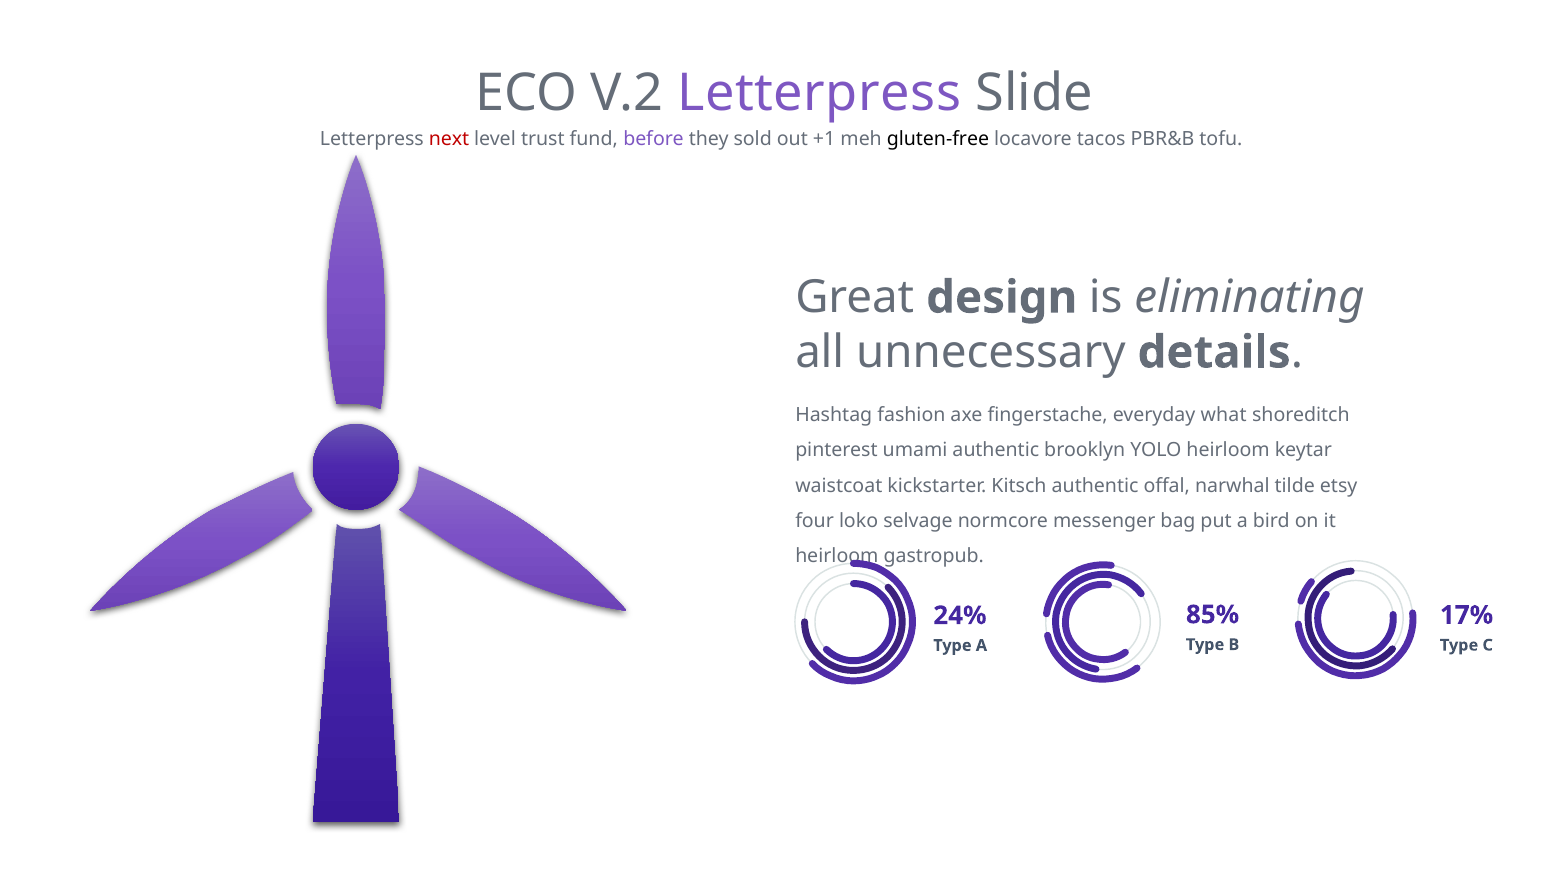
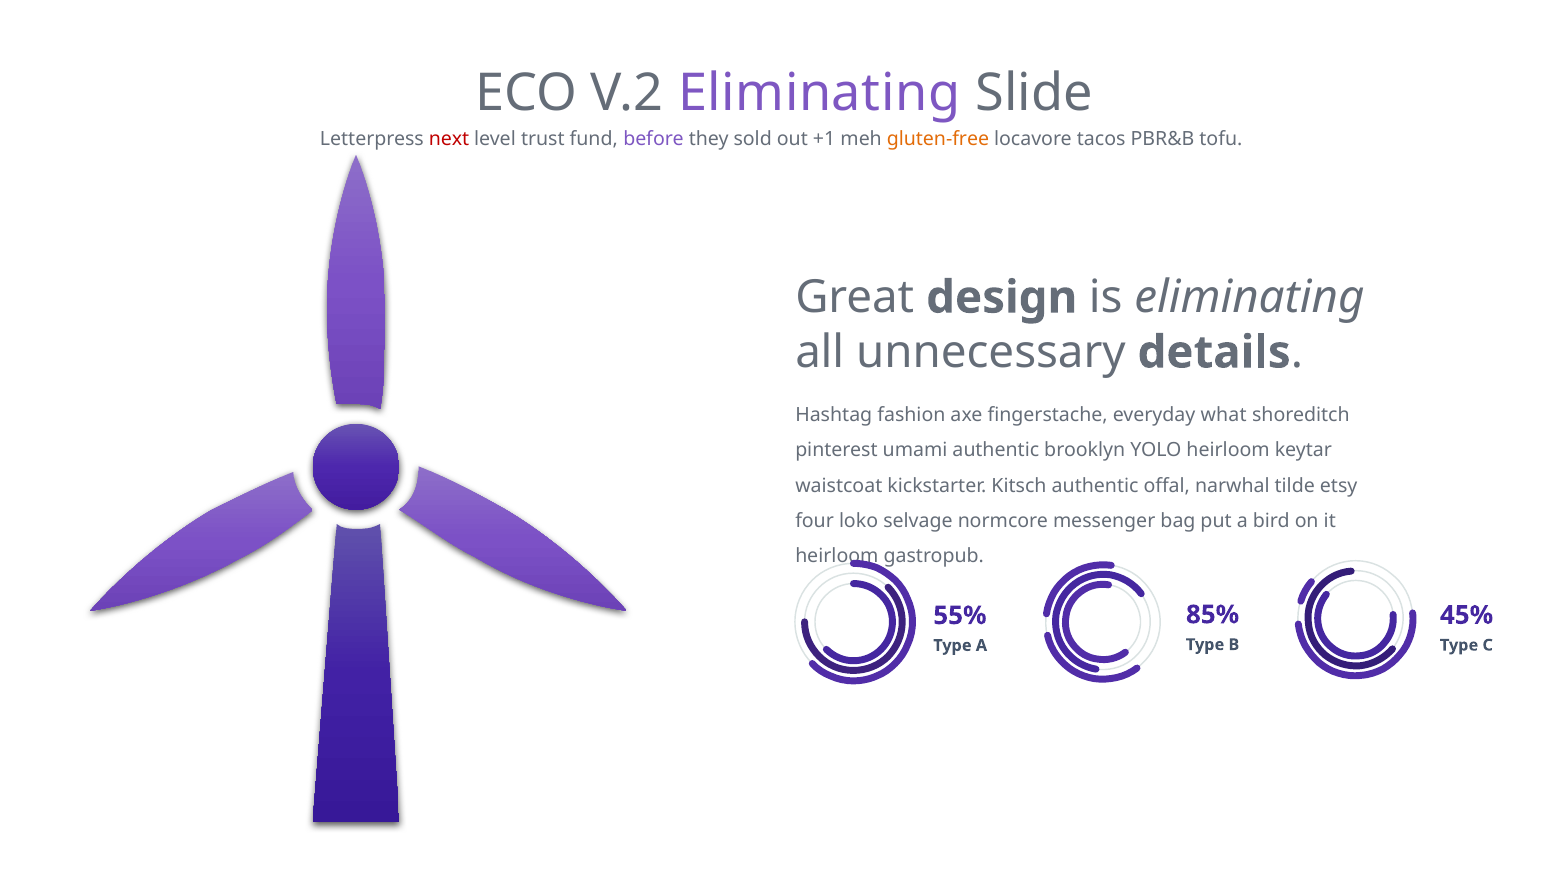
V.2 Letterpress: Letterpress -> Eliminating
gluten-free colour: black -> orange
17%: 17% -> 45%
24%: 24% -> 55%
